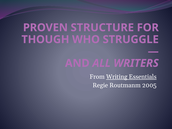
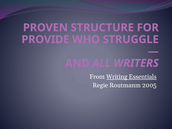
THOUGH: THOUGH -> PROVIDE
